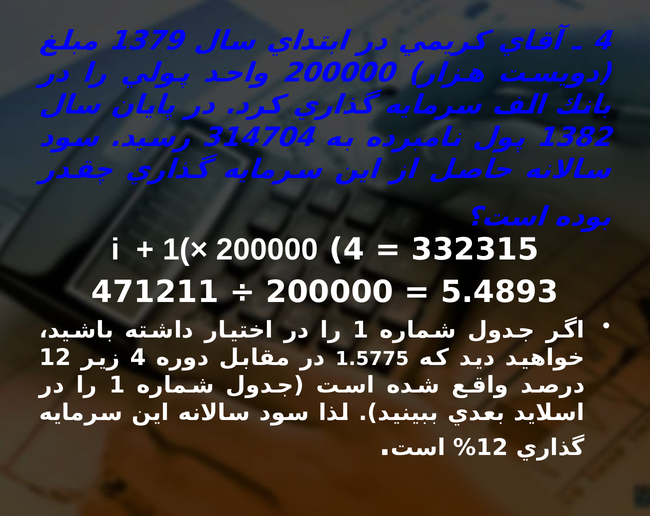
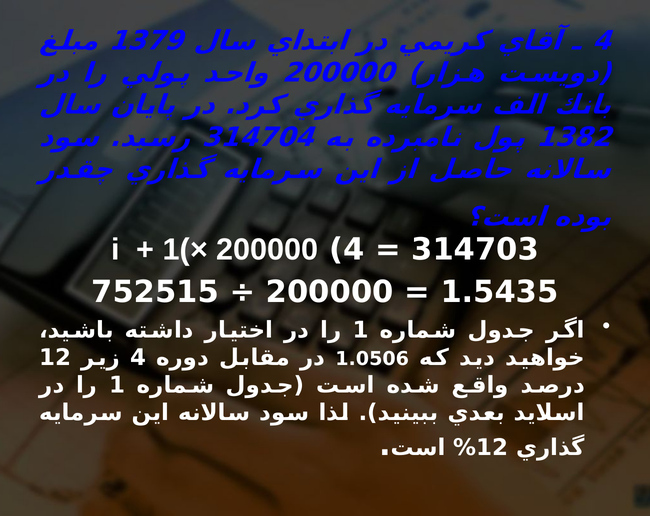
332315: 332315 -> 314703
471211: 471211 -> 752515
5.4893: 5.4893 -> 1.5435
1.5775: 1.5775 -> 1.0506
